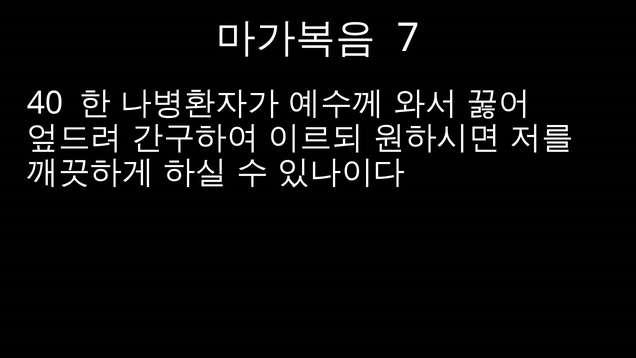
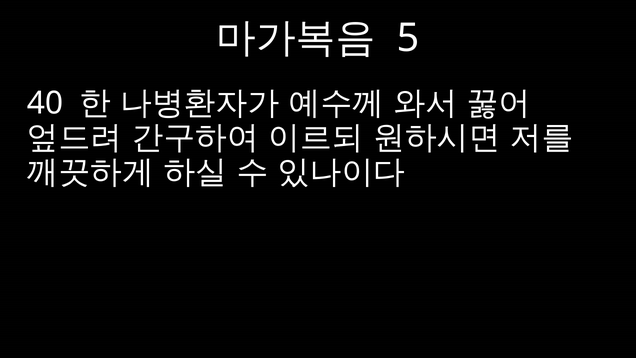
7: 7 -> 5
